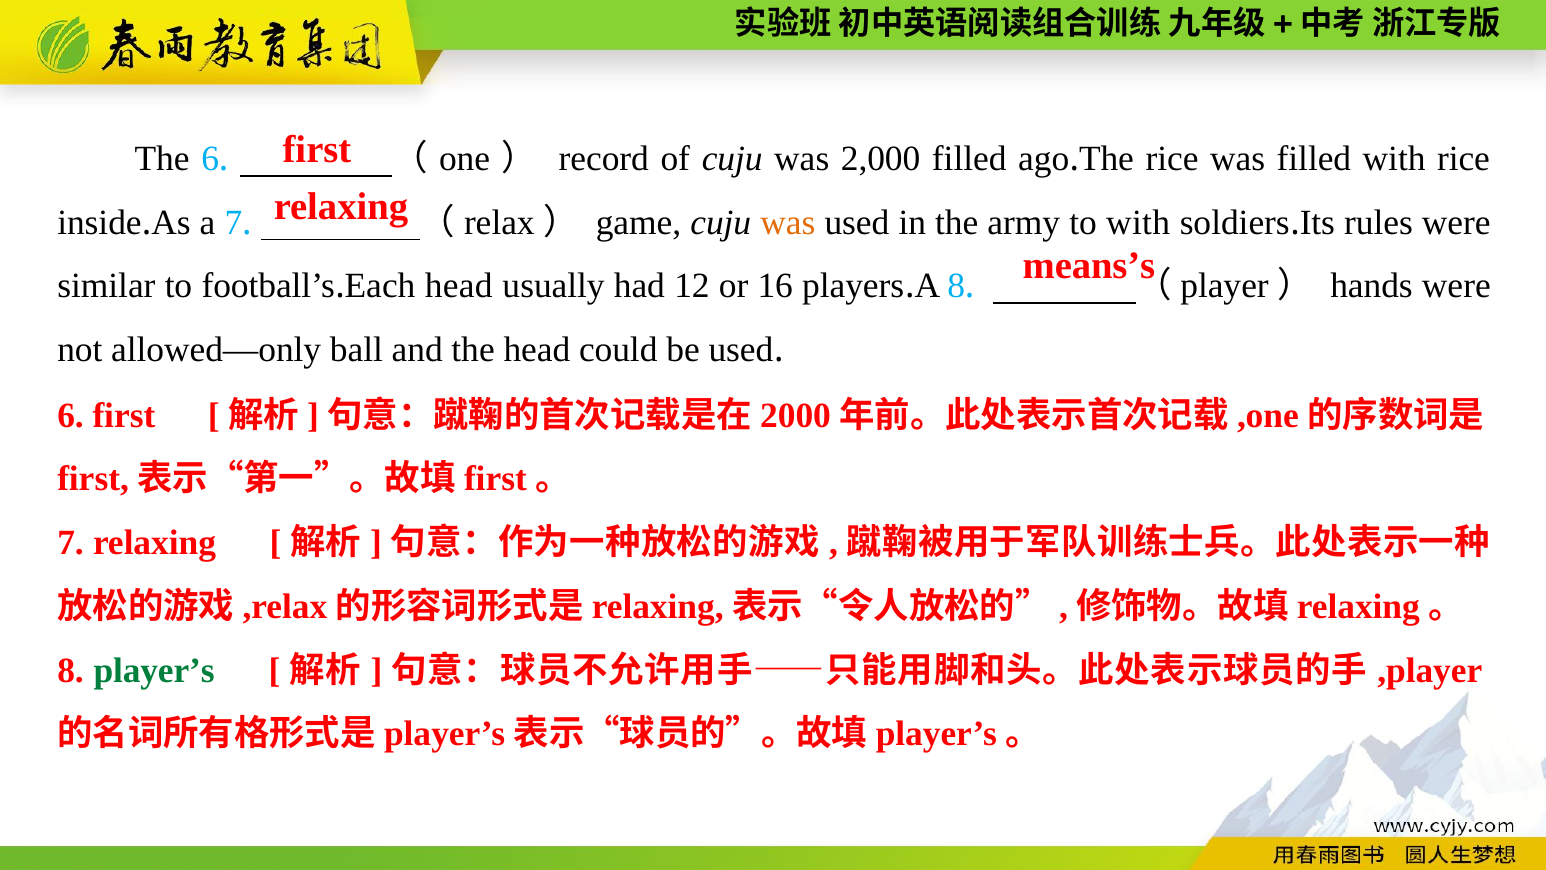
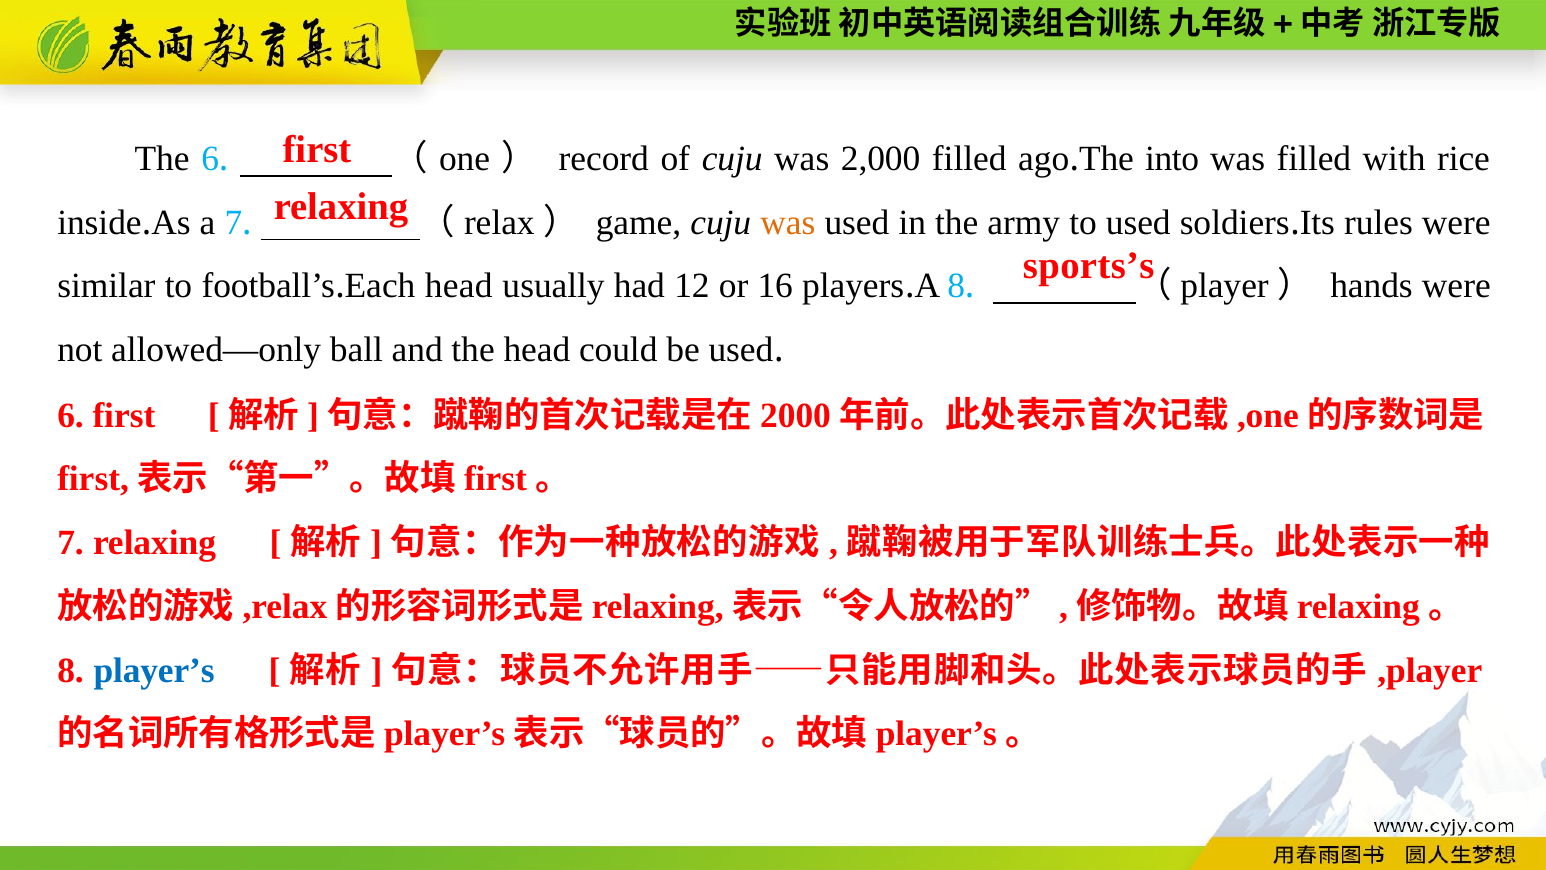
The rice: rice -> into
to with: with -> used
means’s: means’s -> sports’s
player’s colour: green -> blue
